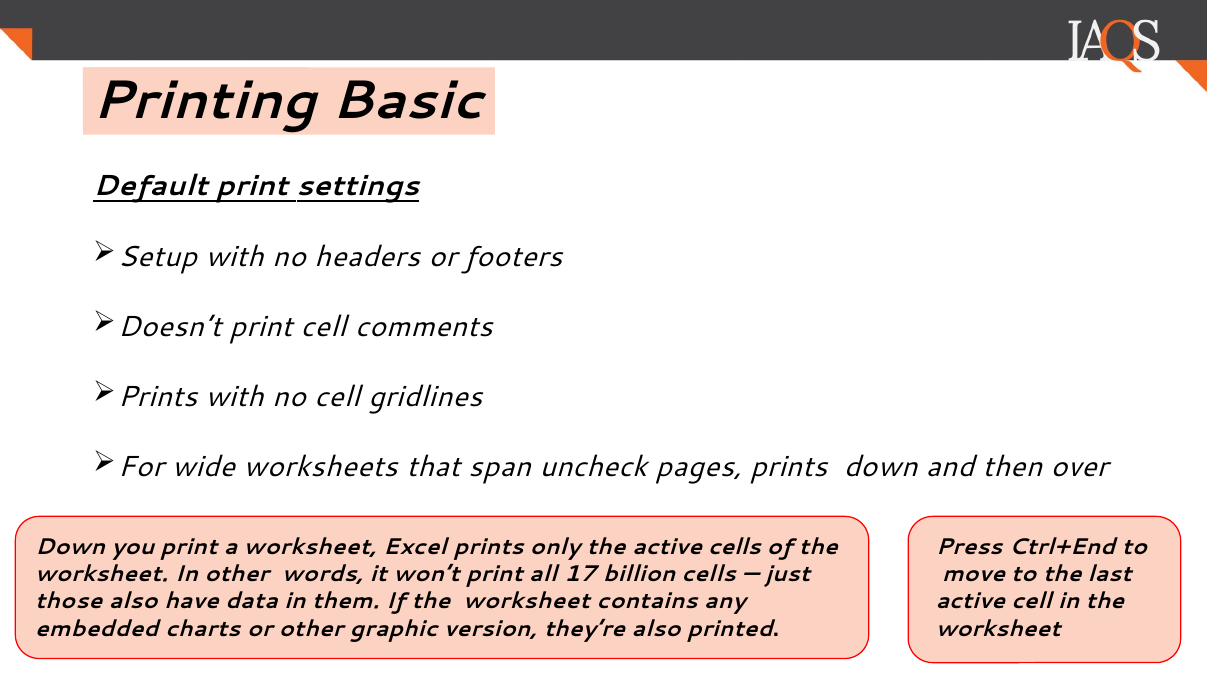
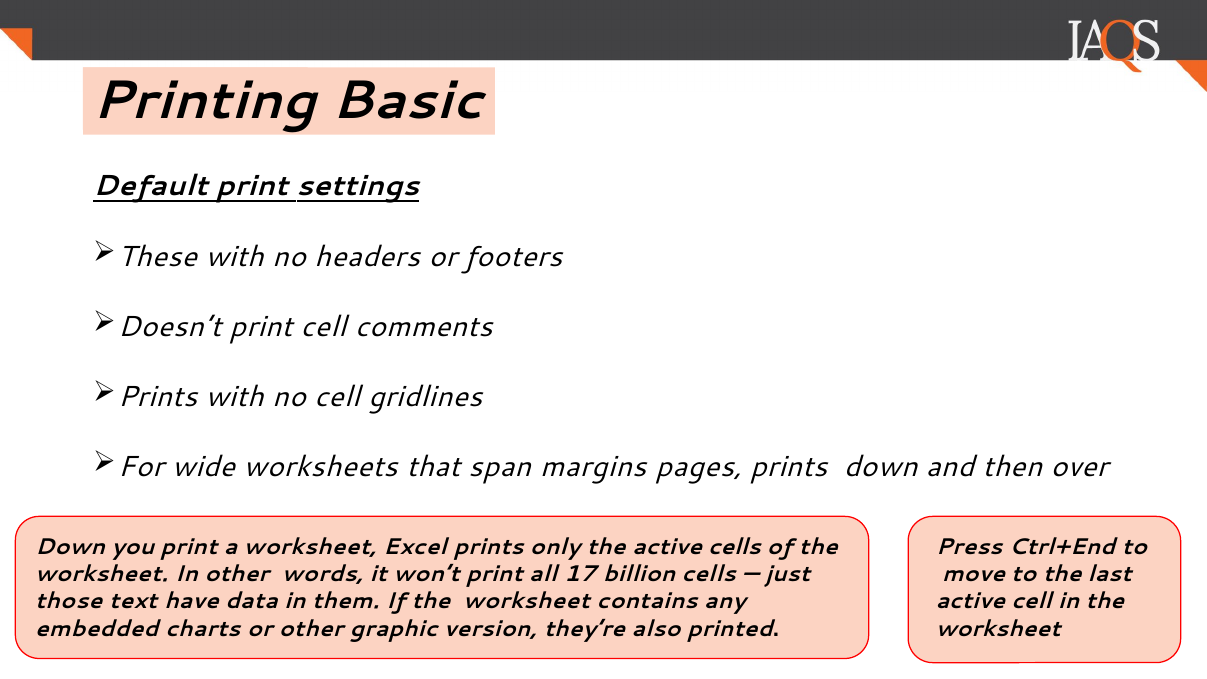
Setup: Setup -> These
uncheck: uncheck -> margins
those also: also -> text
